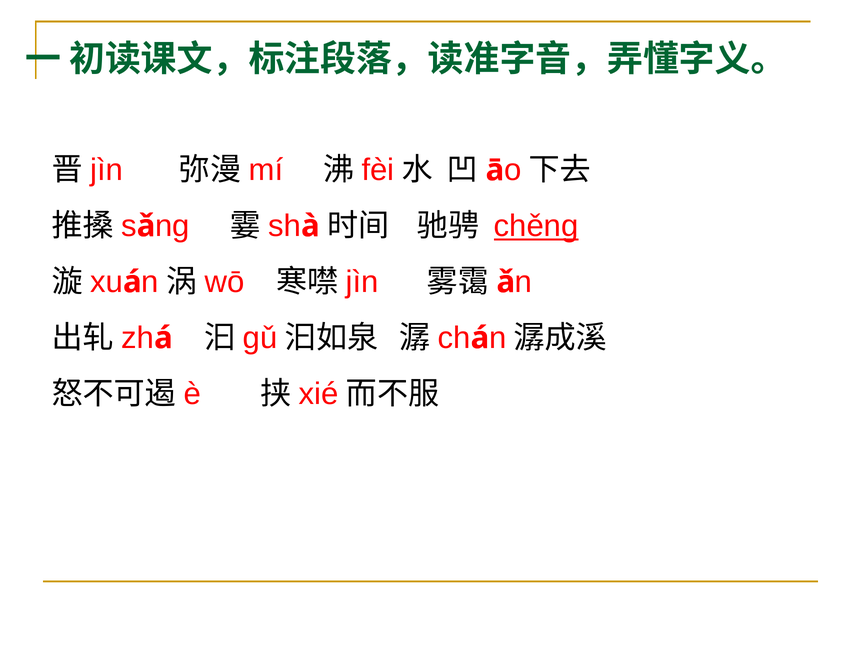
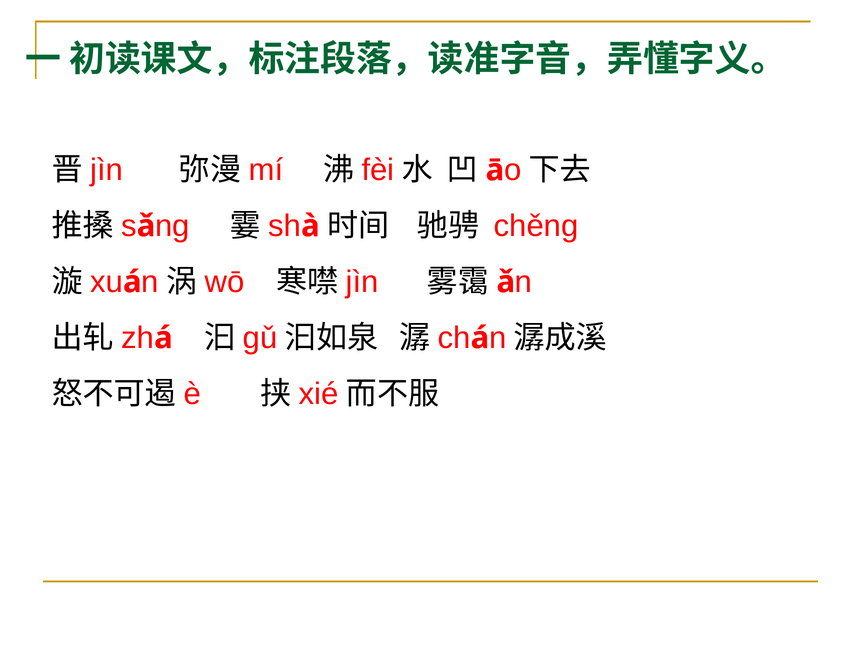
chěng underline: present -> none
